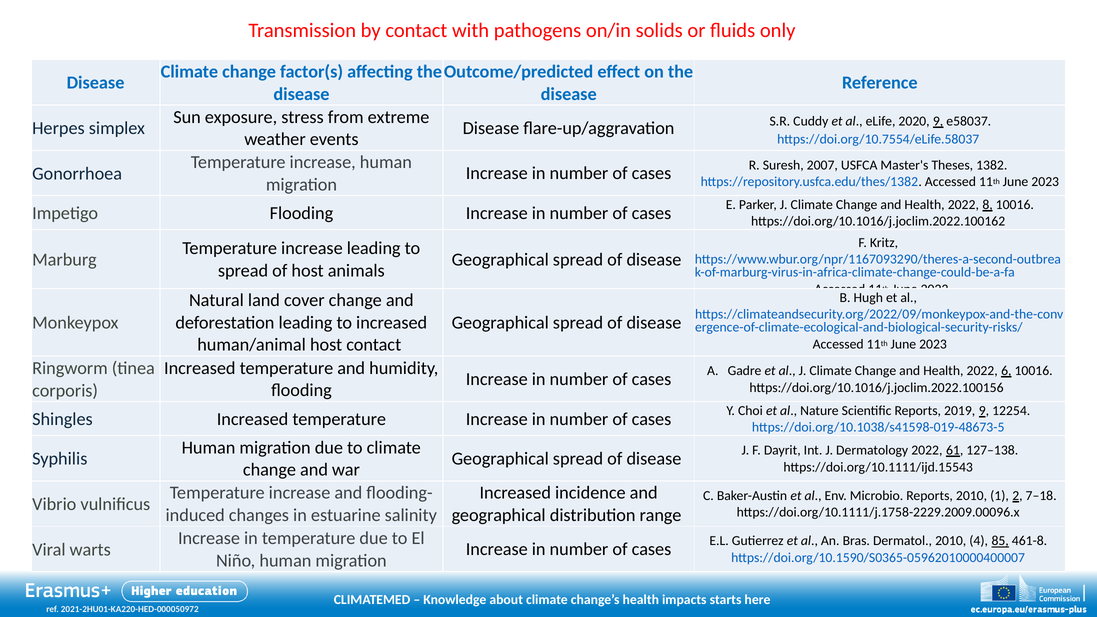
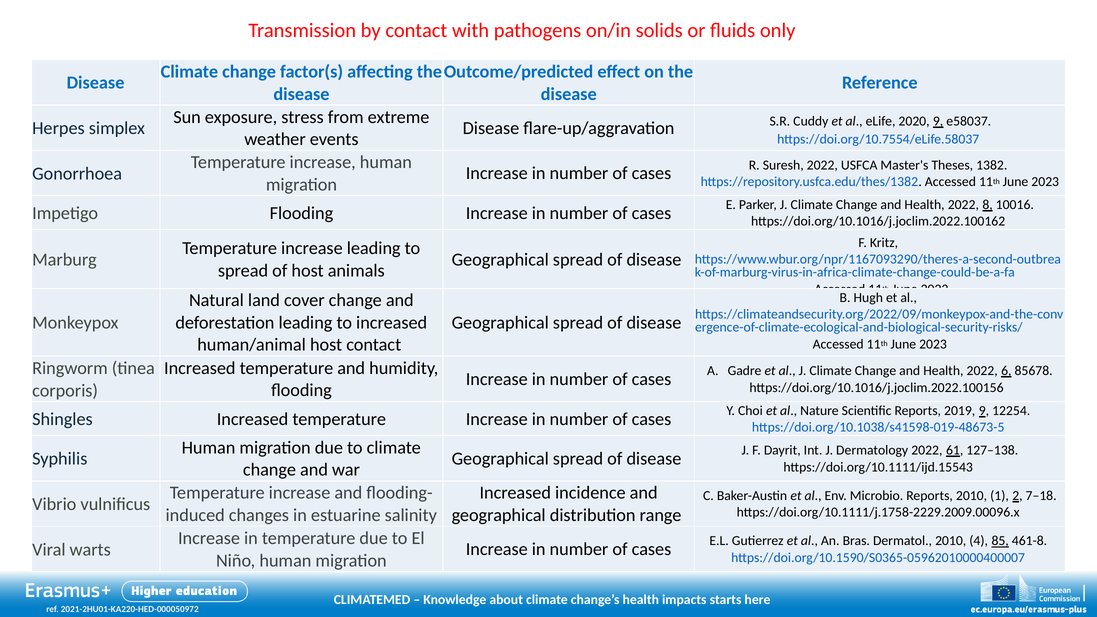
Suresh 2007: 2007 -> 2022
6 10016: 10016 -> 85678
